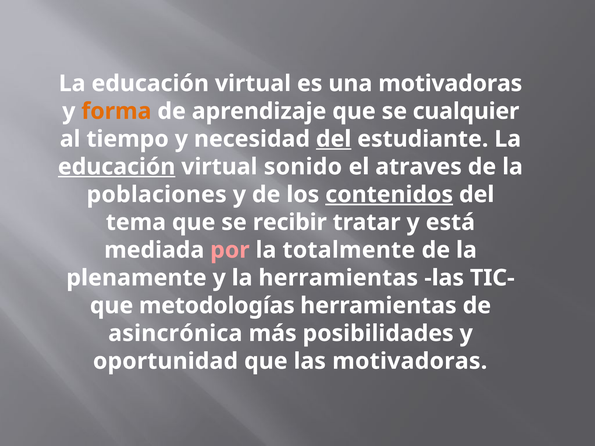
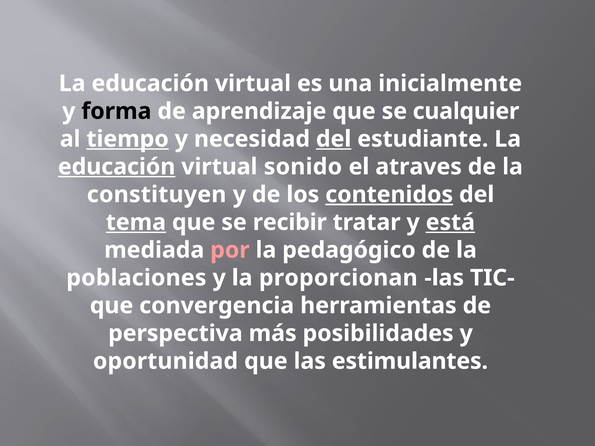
una motivadoras: motivadoras -> inicialmente
forma colour: orange -> black
tiempo underline: none -> present
poblaciones: poblaciones -> constituyen
tema underline: none -> present
está underline: none -> present
totalmente: totalmente -> pedagógico
plenamente: plenamente -> poblaciones
la herramientas: herramientas -> proporcionan
metodologías: metodologías -> convergencia
asincrónica: asincrónica -> perspectiva
las motivadoras: motivadoras -> estimulantes
